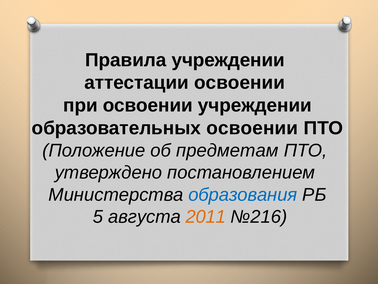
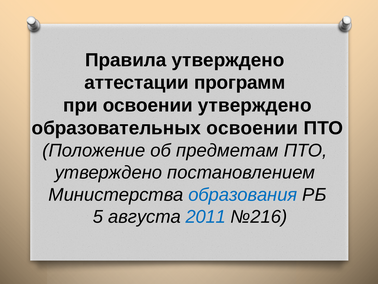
Правила учреждении: учреждении -> утверждено
аттестации освоении: освоении -> программ
освоении учреждении: учреждении -> утверждено
2011 colour: orange -> blue
